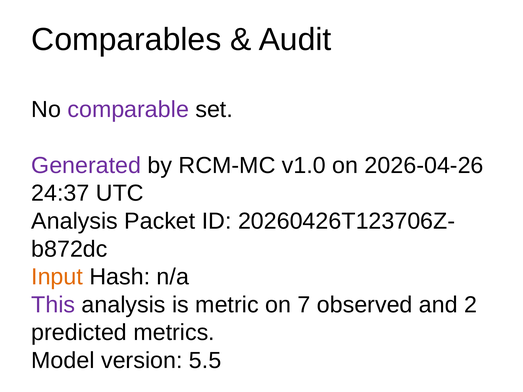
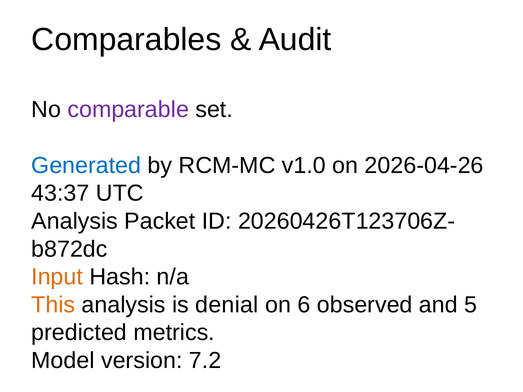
Generated colour: purple -> blue
24:37: 24:37 -> 43:37
This colour: purple -> orange
metric: metric -> denial
7: 7 -> 6
2: 2 -> 5
5.5: 5.5 -> 7.2
